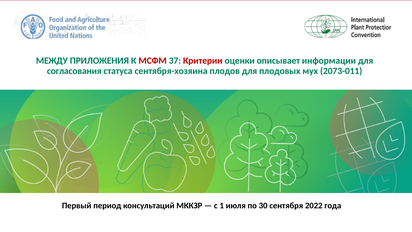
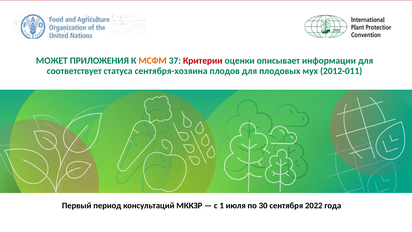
МЕЖДУ: МЕЖДУ -> МОЖЕТ
МСФМ colour: red -> orange
согласования: согласования -> соответствует
2073-011: 2073-011 -> 2012-011
